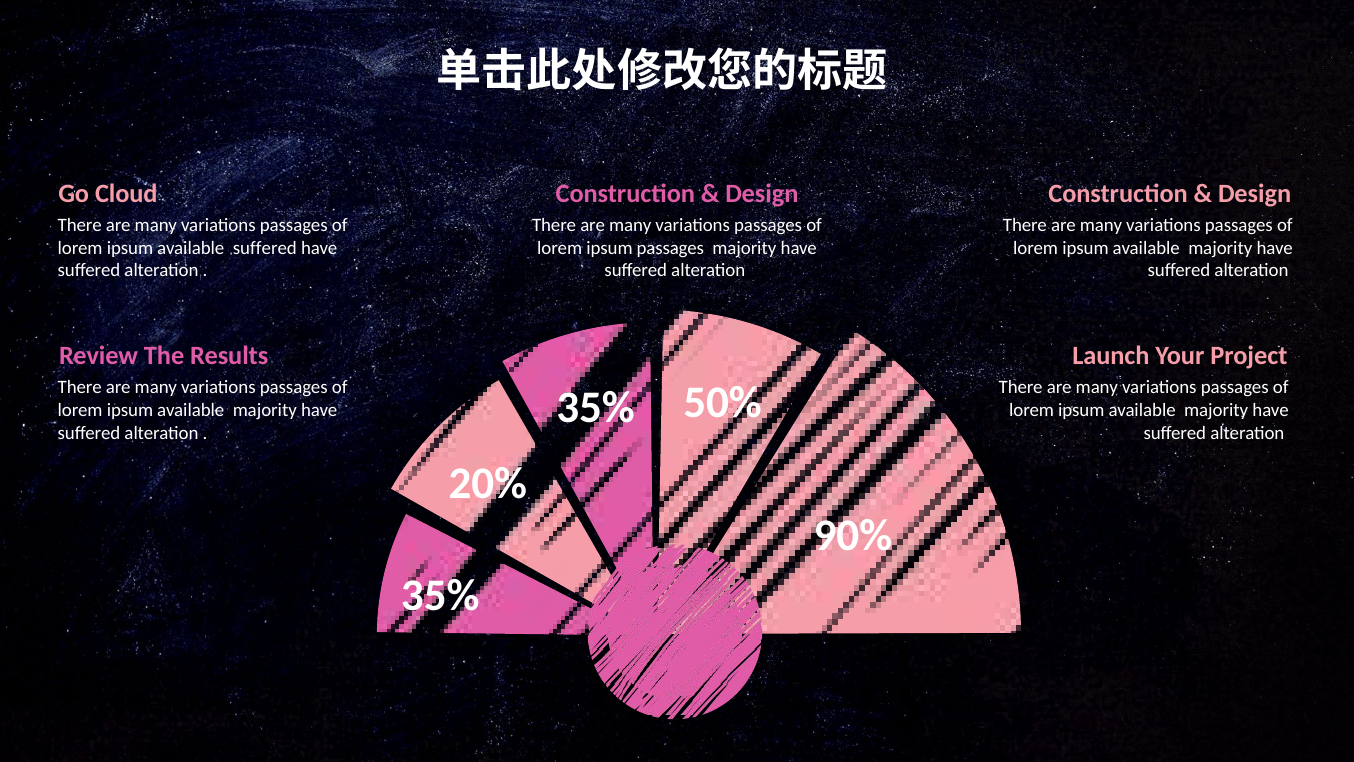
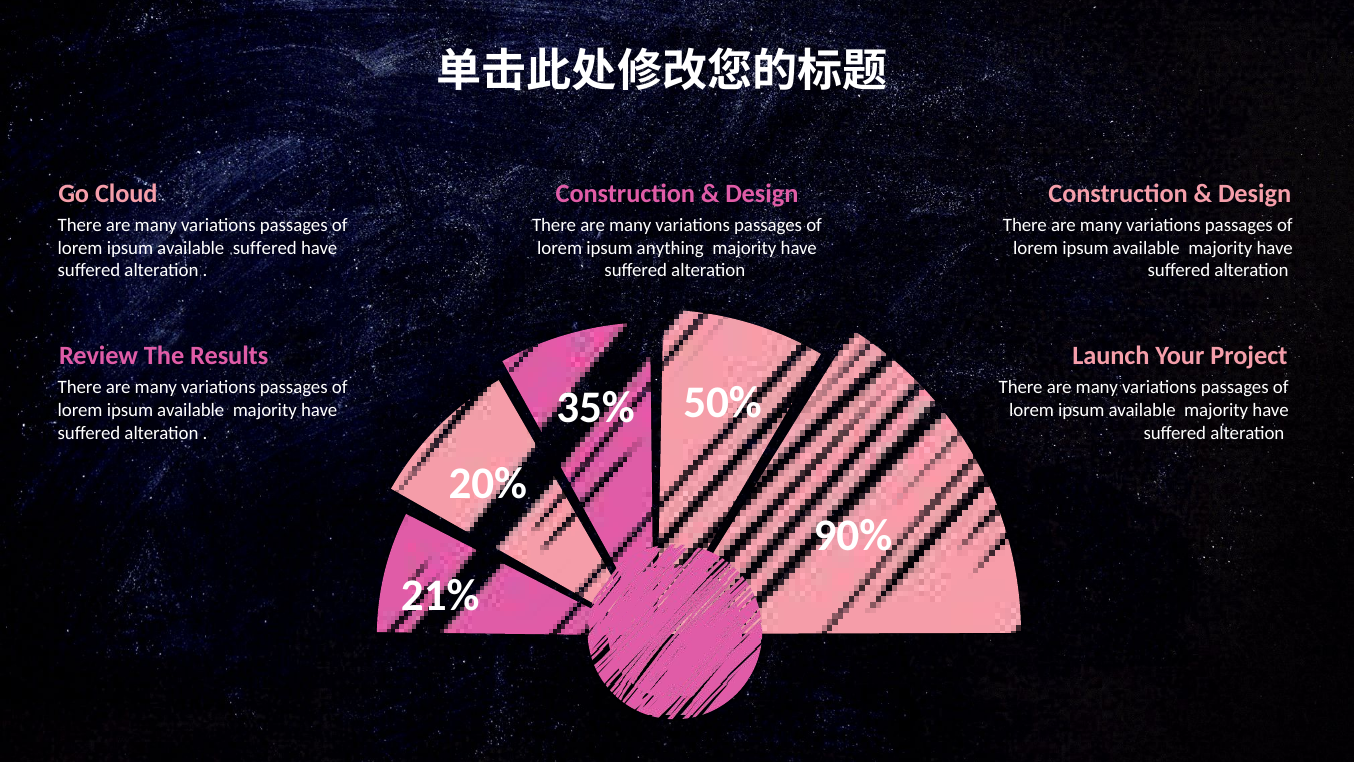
ipsum passages: passages -> anything
35% at (440, 595): 35% -> 21%
